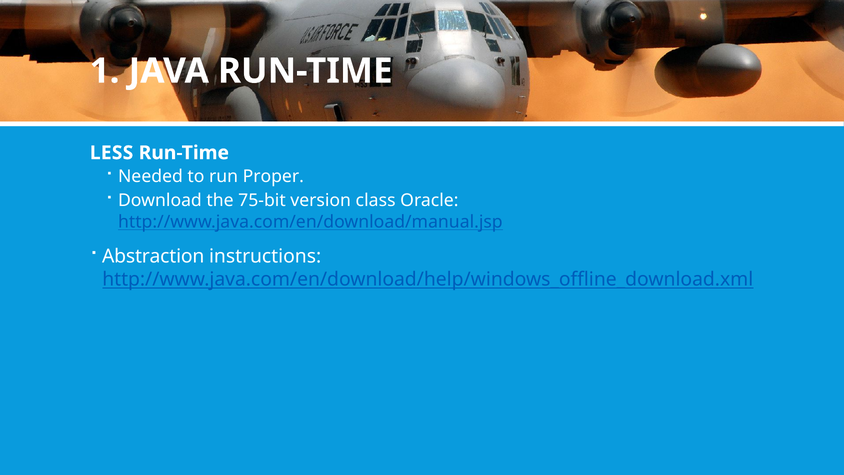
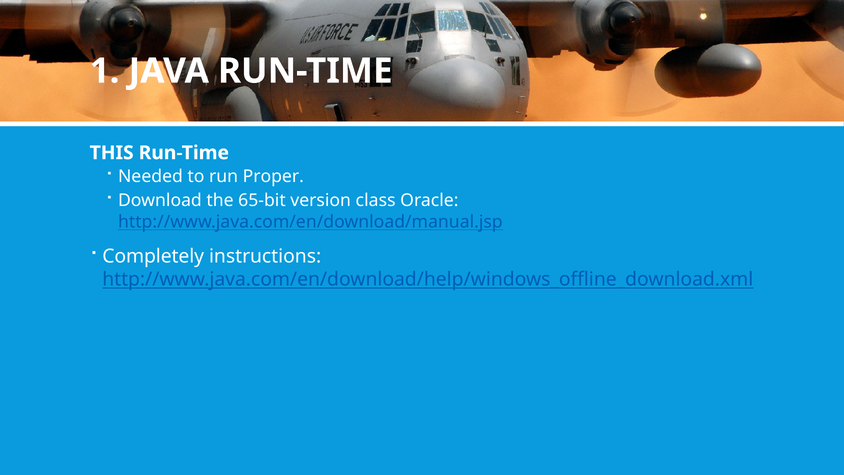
LESS: LESS -> THIS
75-bit: 75-bit -> 65-bit
Abstraction: Abstraction -> Completely
